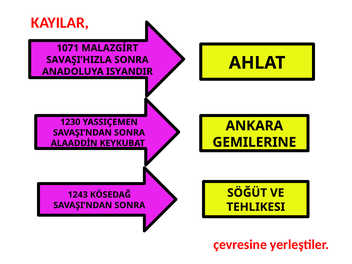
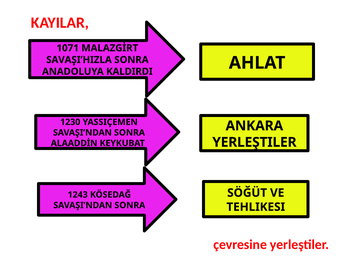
ISYANDIR: ISYANDIR -> KALDIRDI
GEMILERINE at (254, 142): GEMILERINE -> YERLEŞTILER
